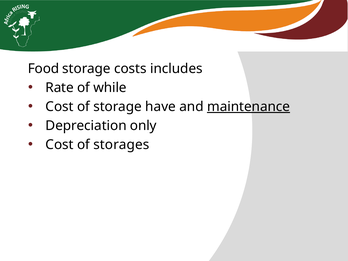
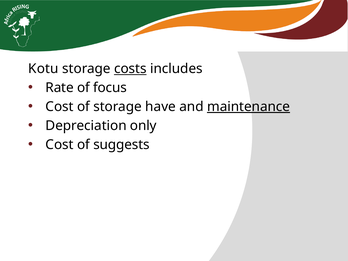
Food: Food -> Kotu
costs underline: none -> present
while: while -> focus
storages: storages -> suggests
